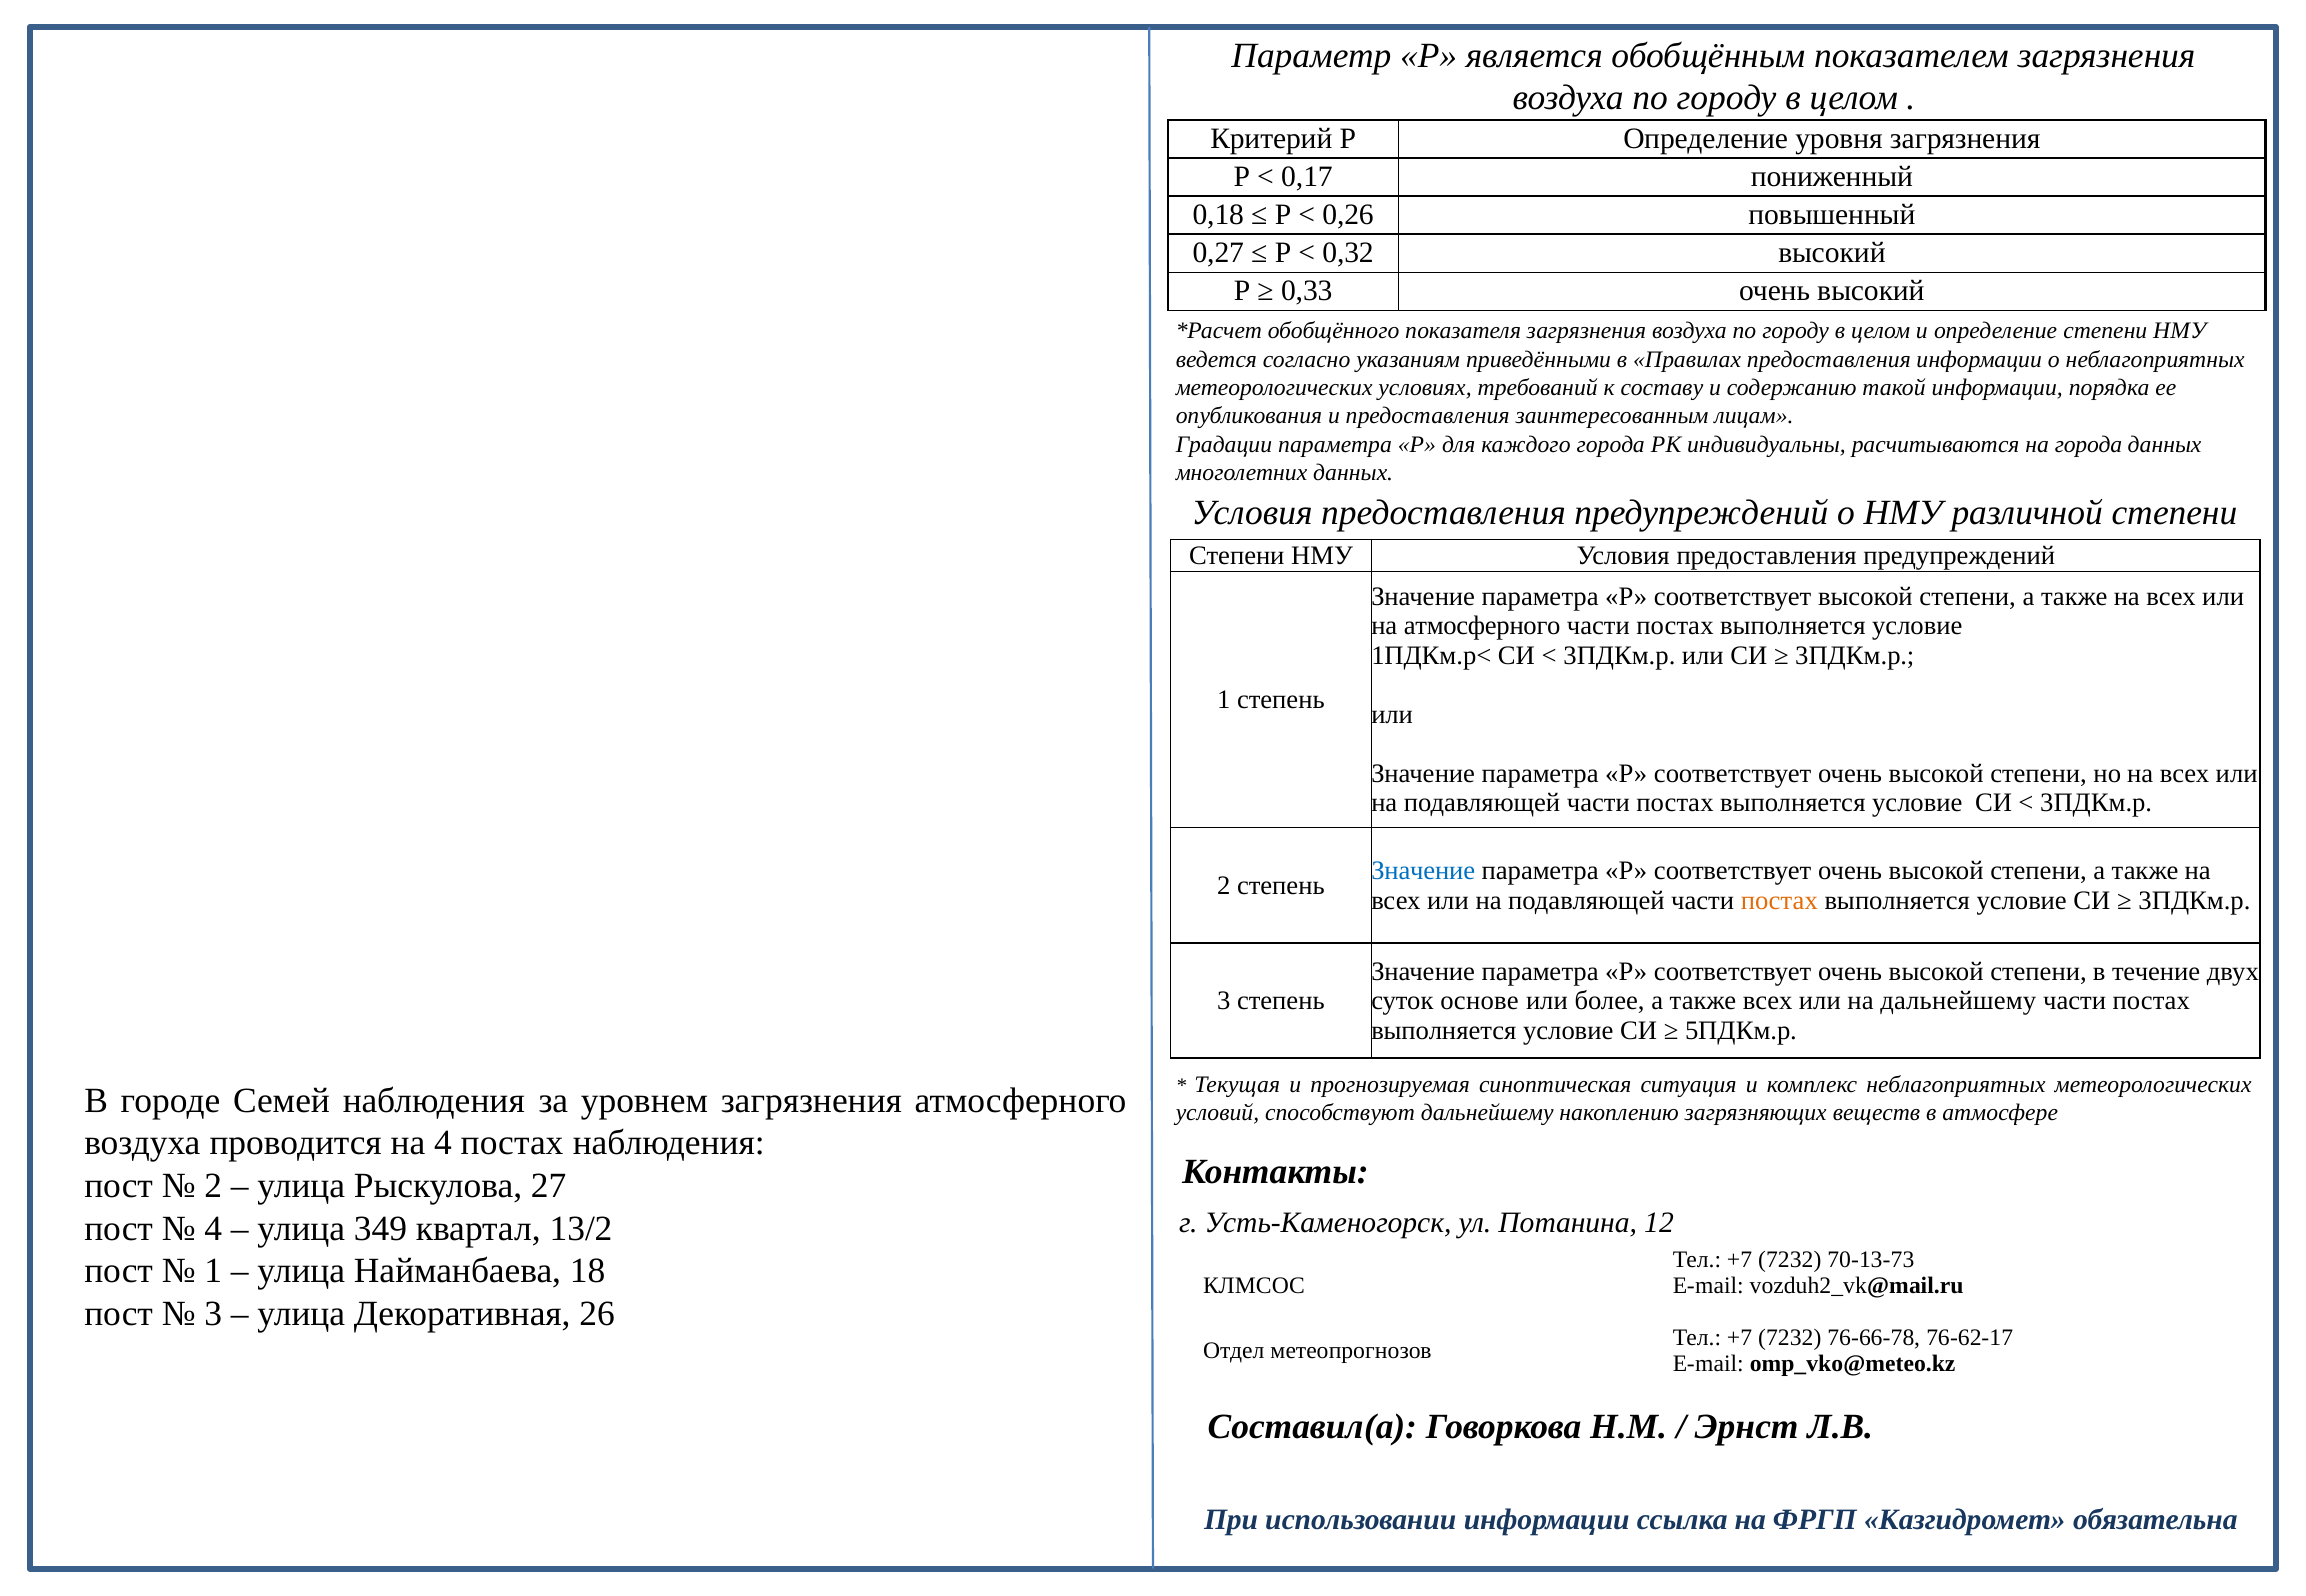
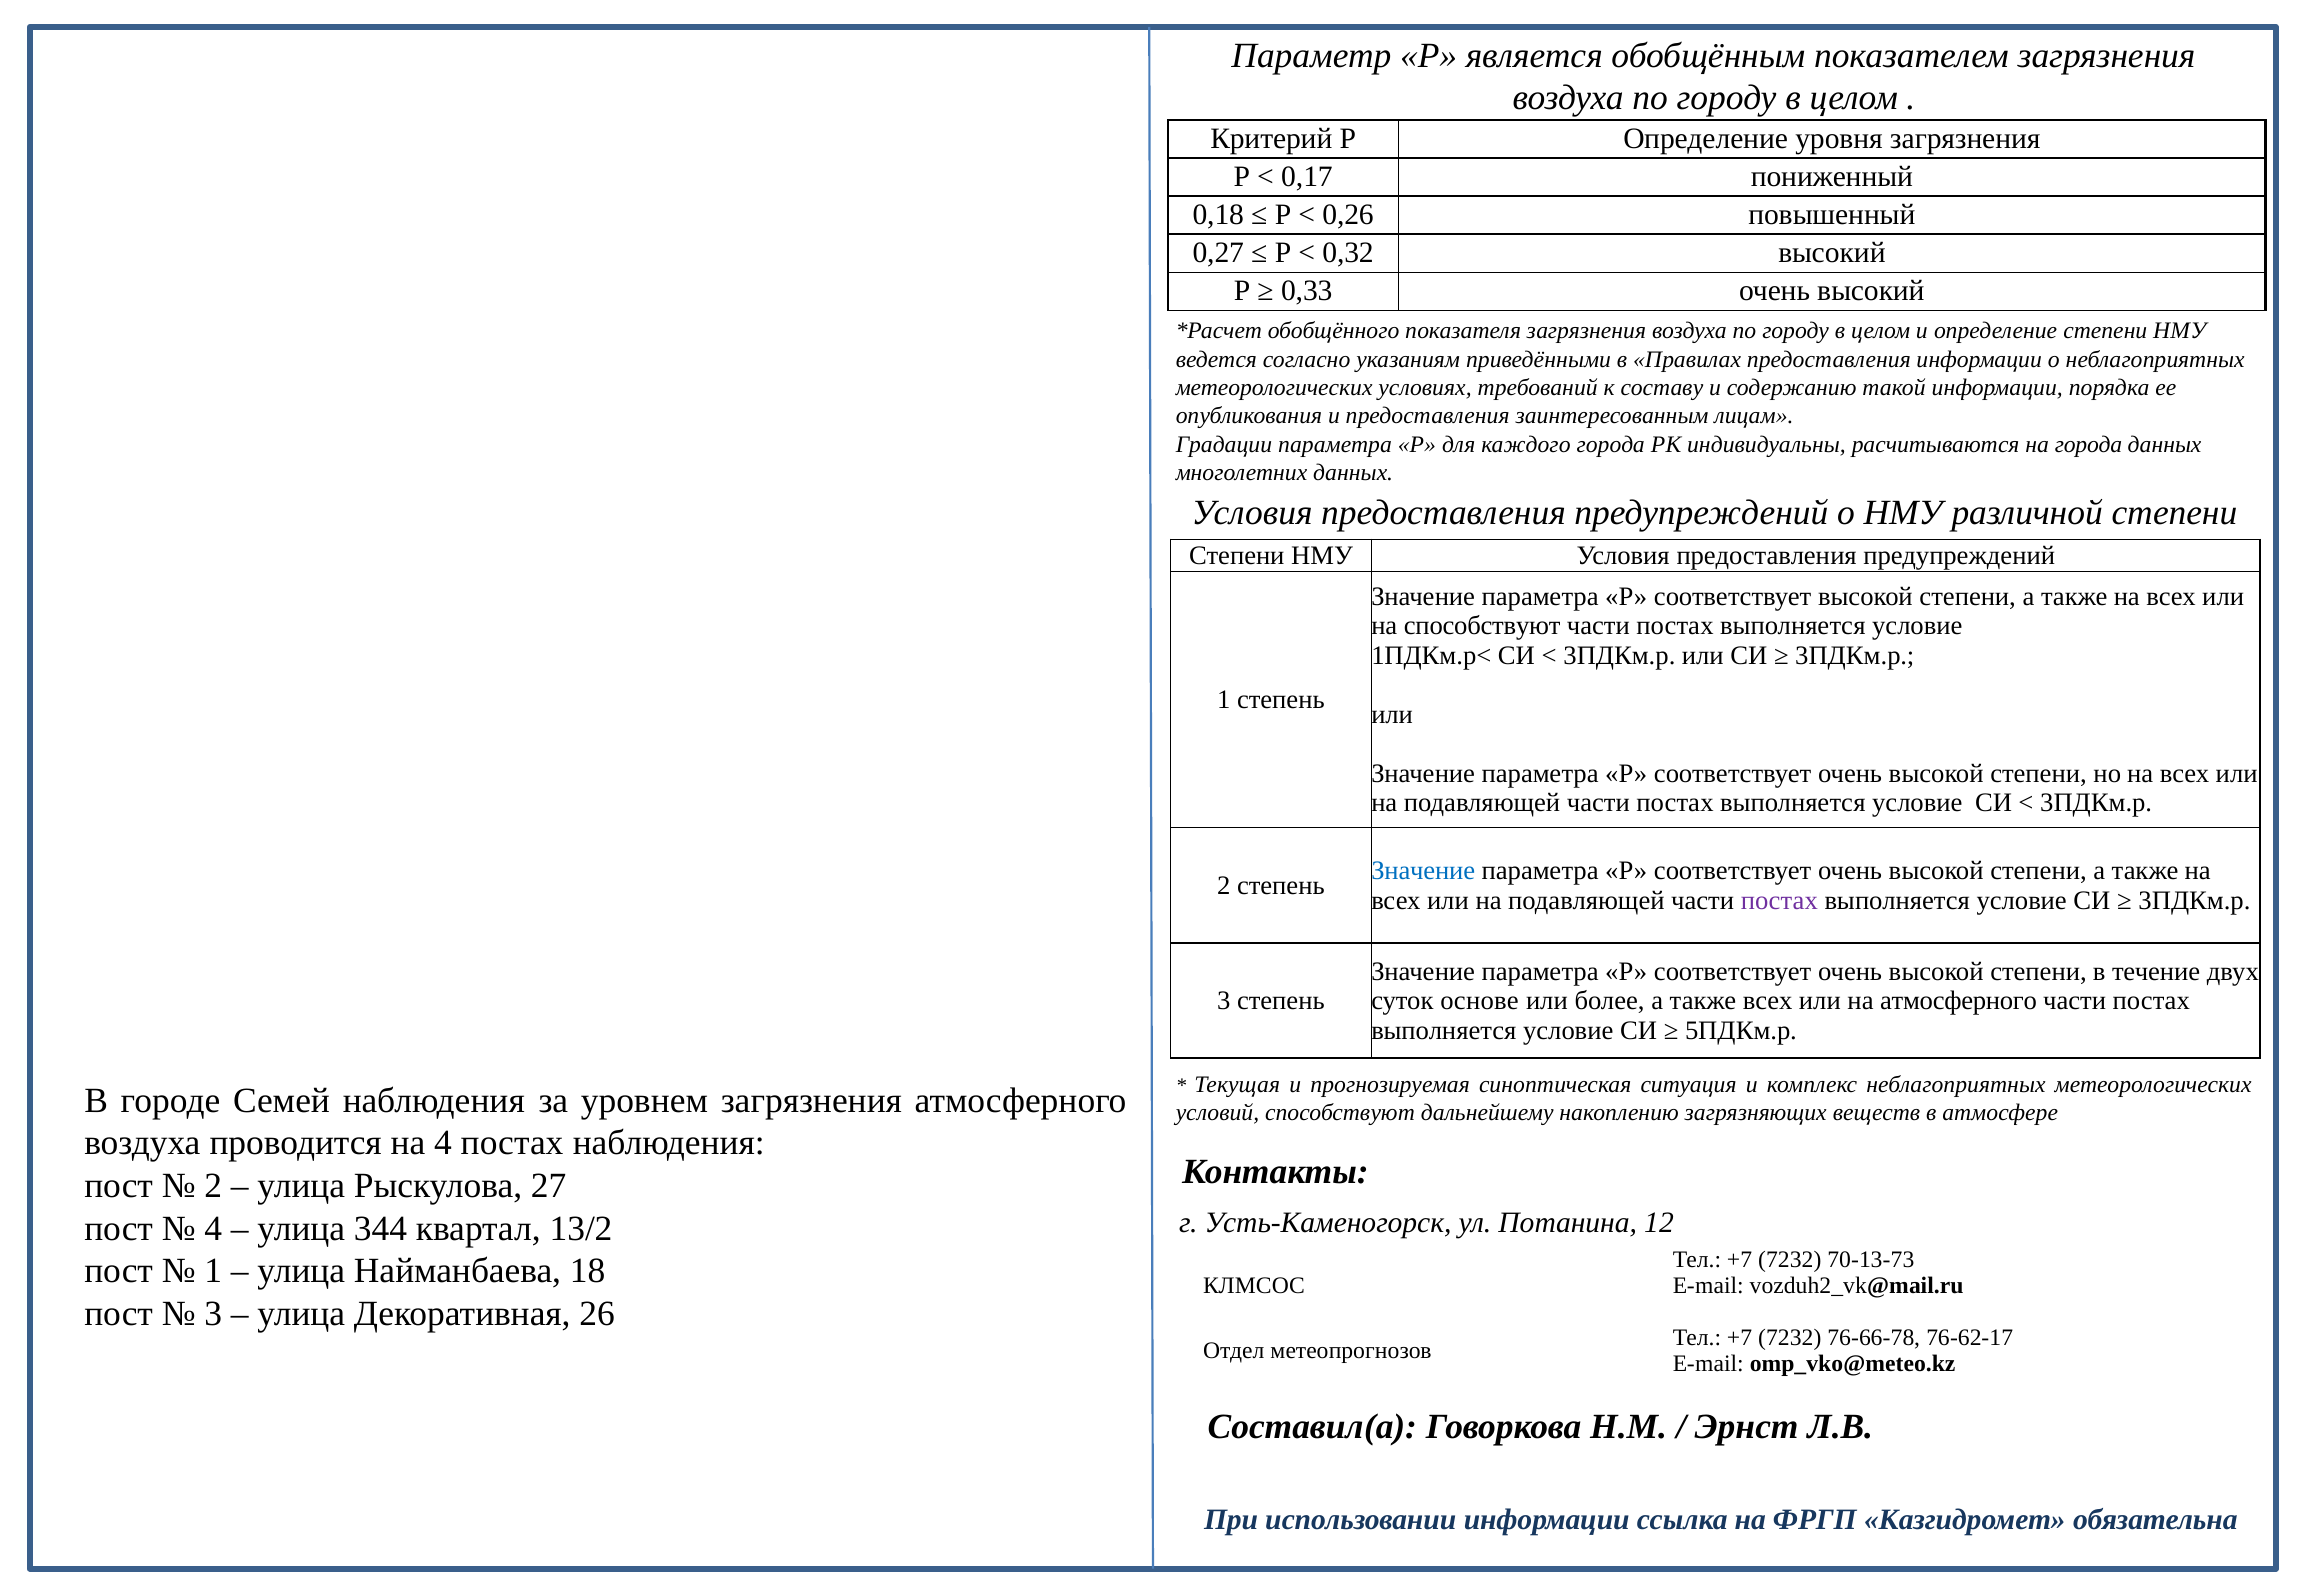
на атмосферного: атмосферного -> способствуют
постах at (1779, 900) colour: orange -> purple
на дальнейшему: дальнейшему -> атмосферного
349: 349 -> 344
